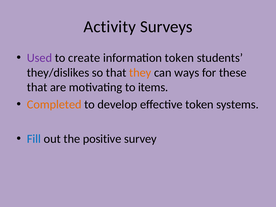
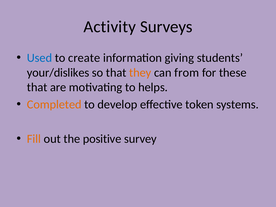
Used colour: purple -> blue
information token: token -> giving
they/dislikes: they/dislikes -> your/dislikes
ways: ways -> from
items: items -> helps
Fill colour: blue -> orange
